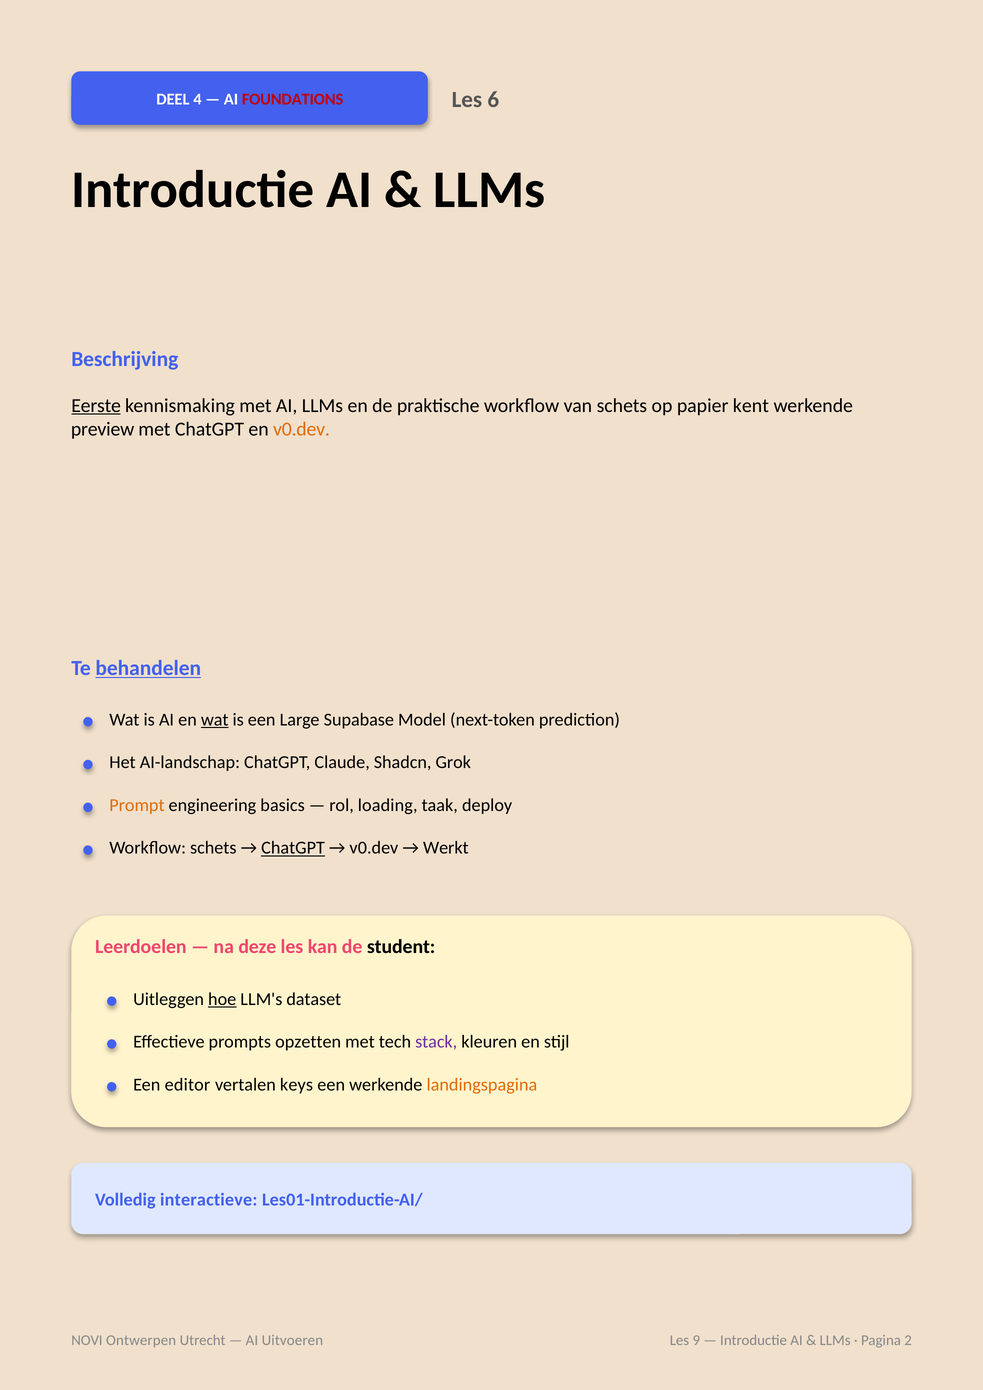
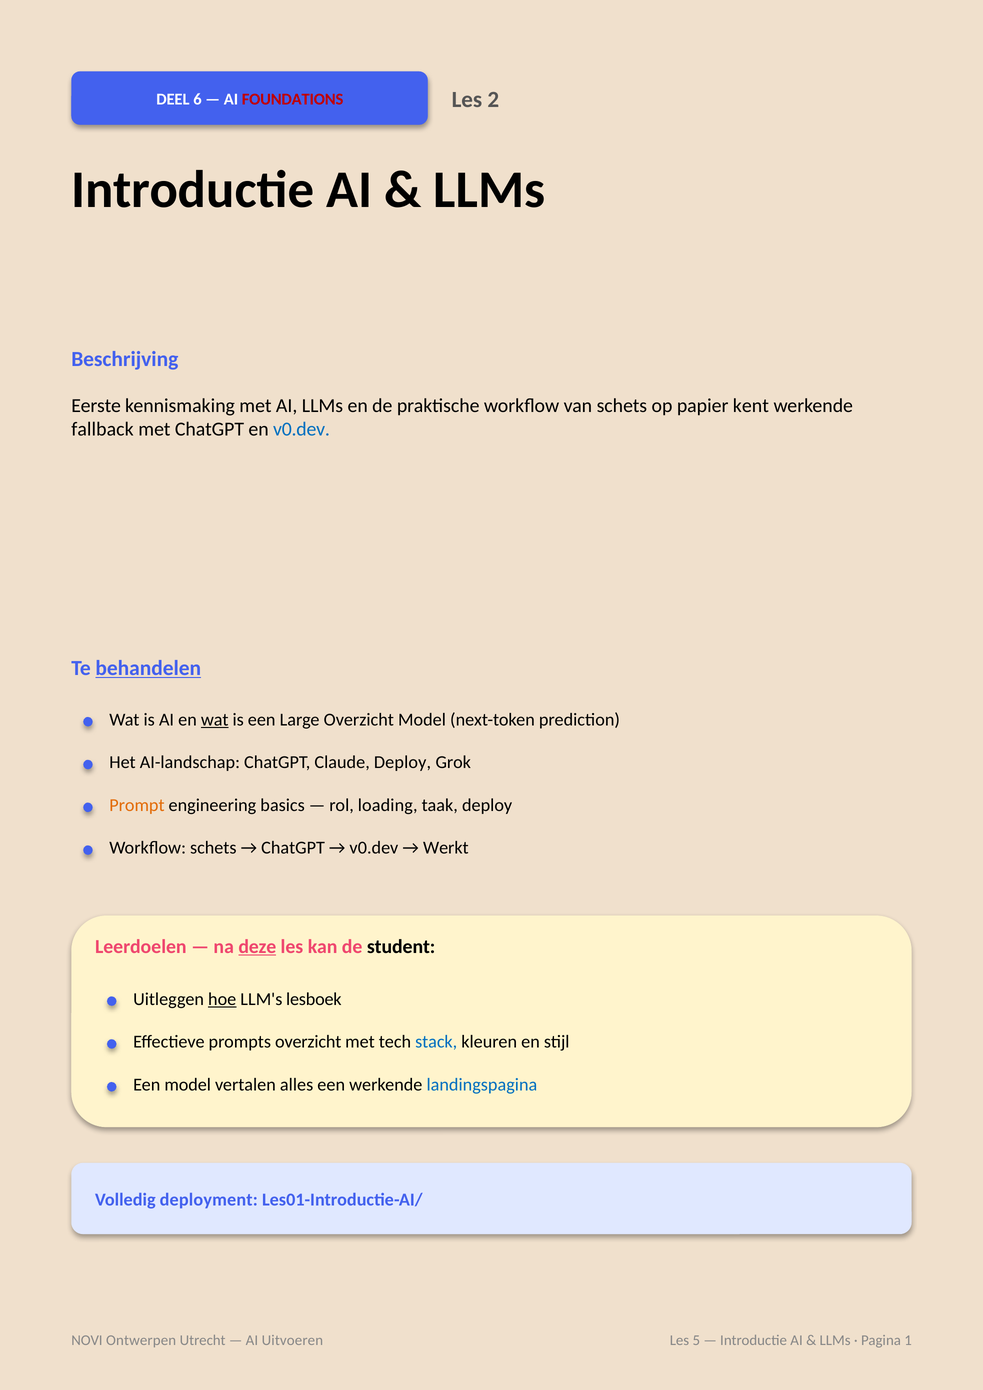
4: 4 -> 6
6: 6 -> 2
Eerste underline: present -> none
preview: preview -> fallback
v0.dev at (301, 429) colour: orange -> blue
Large Supabase: Supabase -> Overzicht
Claude Shadcn: Shadcn -> Deploy
ChatGPT at (293, 848) underline: present -> none
deze underline: none -> present
dataset: dataset -> lesboek
prompts opzetten: opzetten -> overzicht
stack colour: purple -> blue
Een editor: editor -> model
keys: keys -> alles
landingspagina colour: orange -> blue
interactieve: interactieve -> deployment
9: 9 -> 5
2: 2 -> 1
